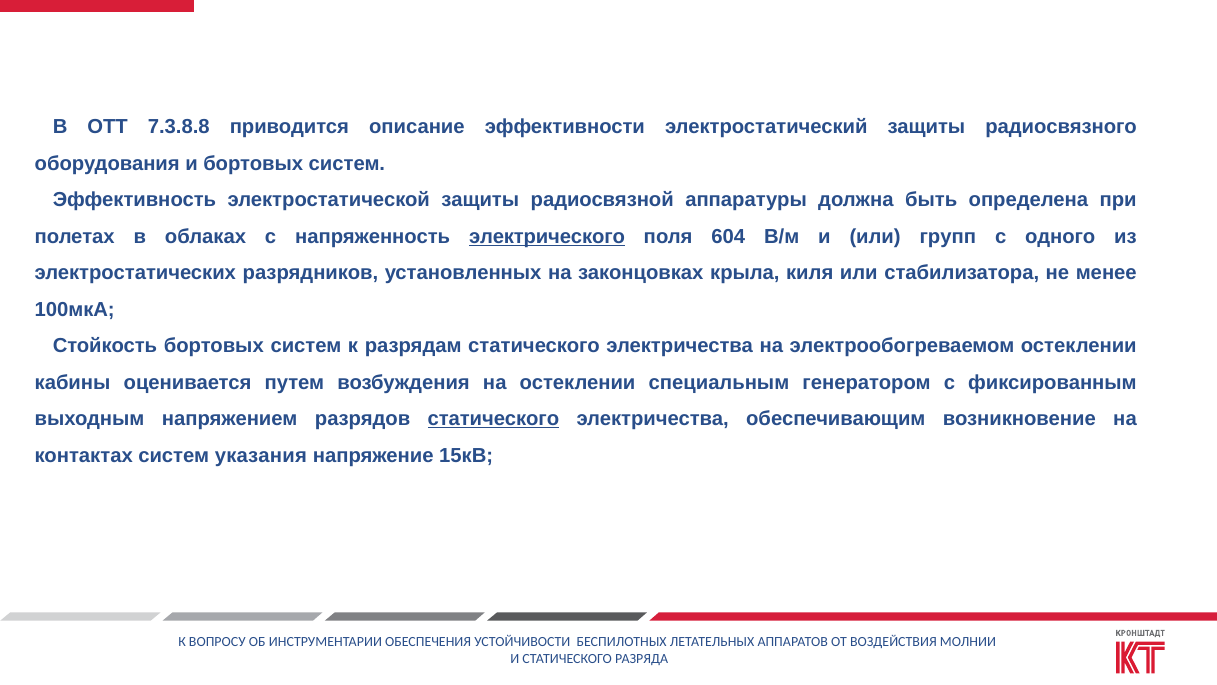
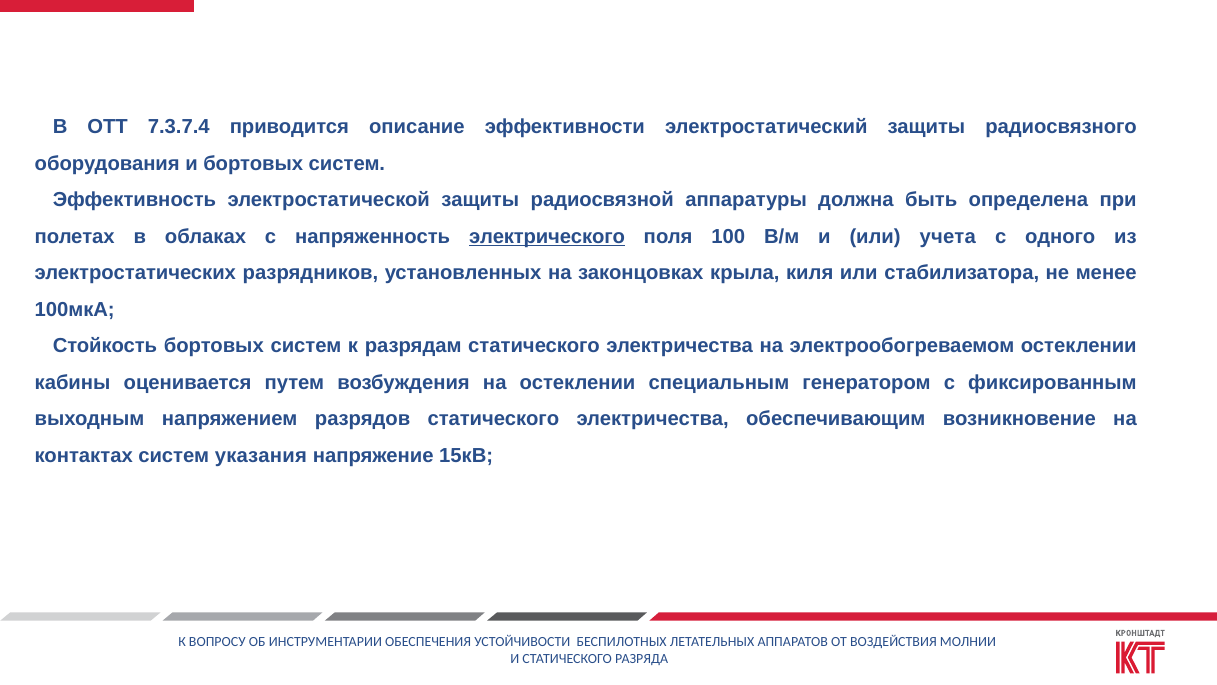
7.3.8.8: 7.3.8.8 -> 7.3.7.4
604: 604 -> 100
групп: групп -> учета
статического at (493, 419) underline: present -> none
